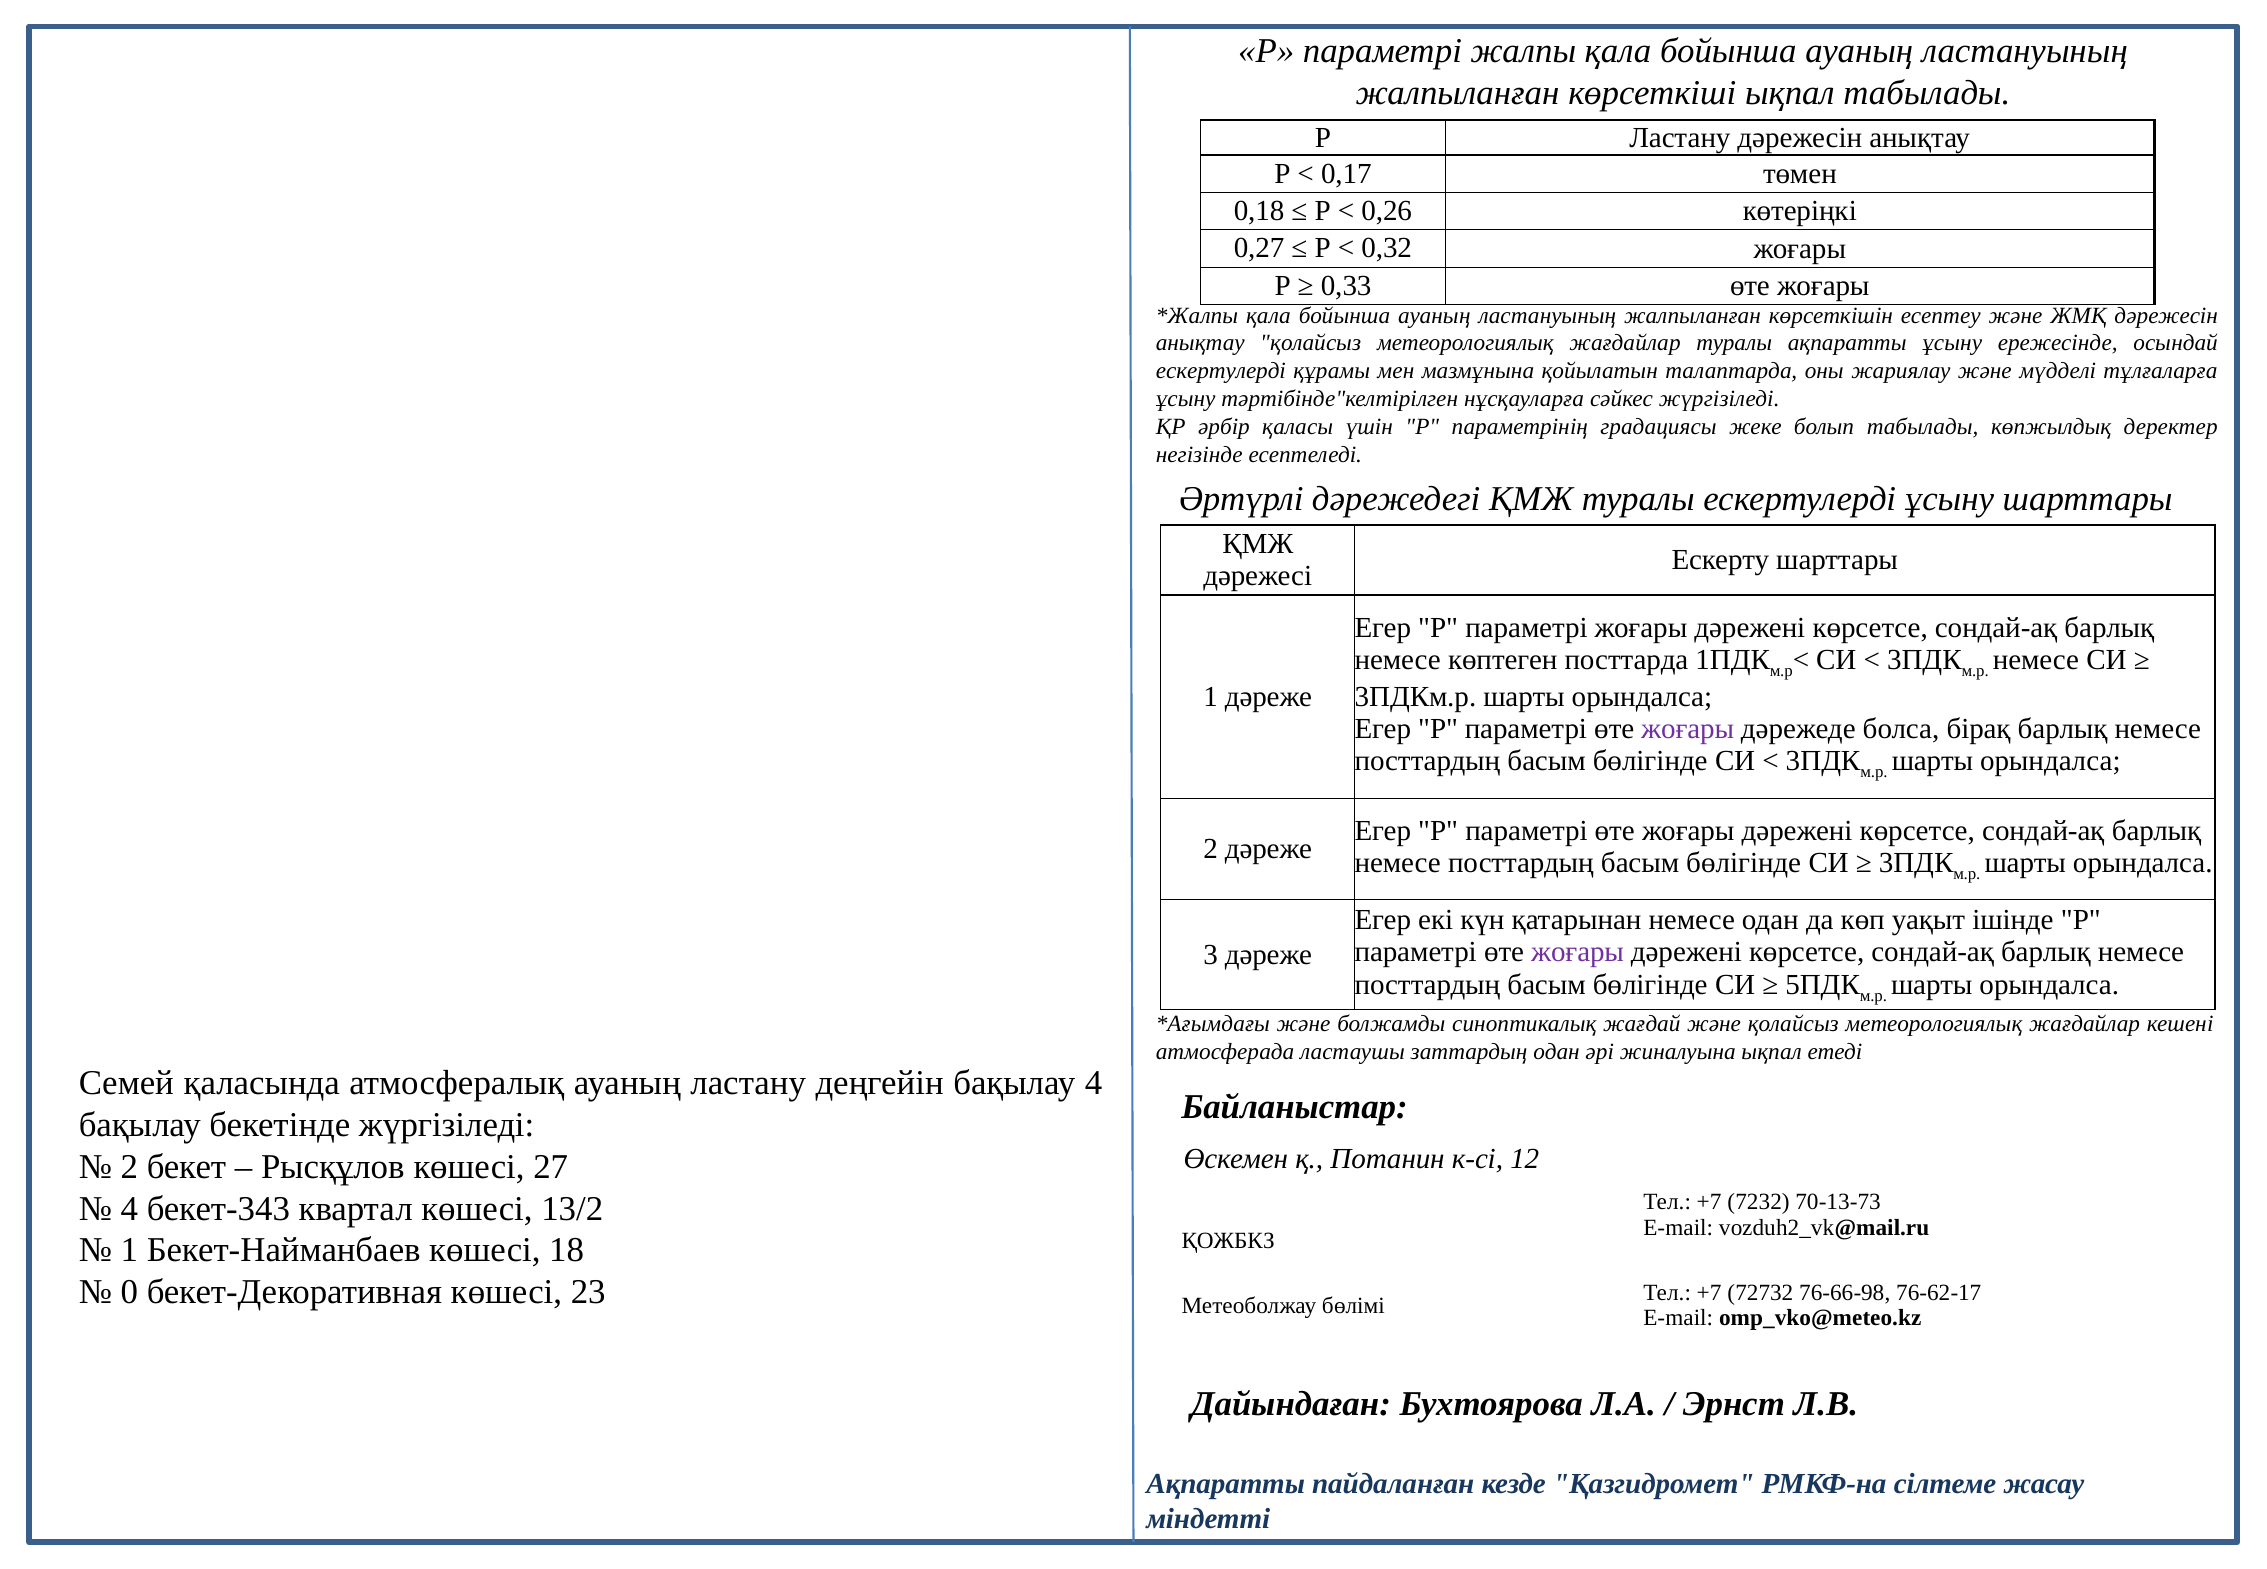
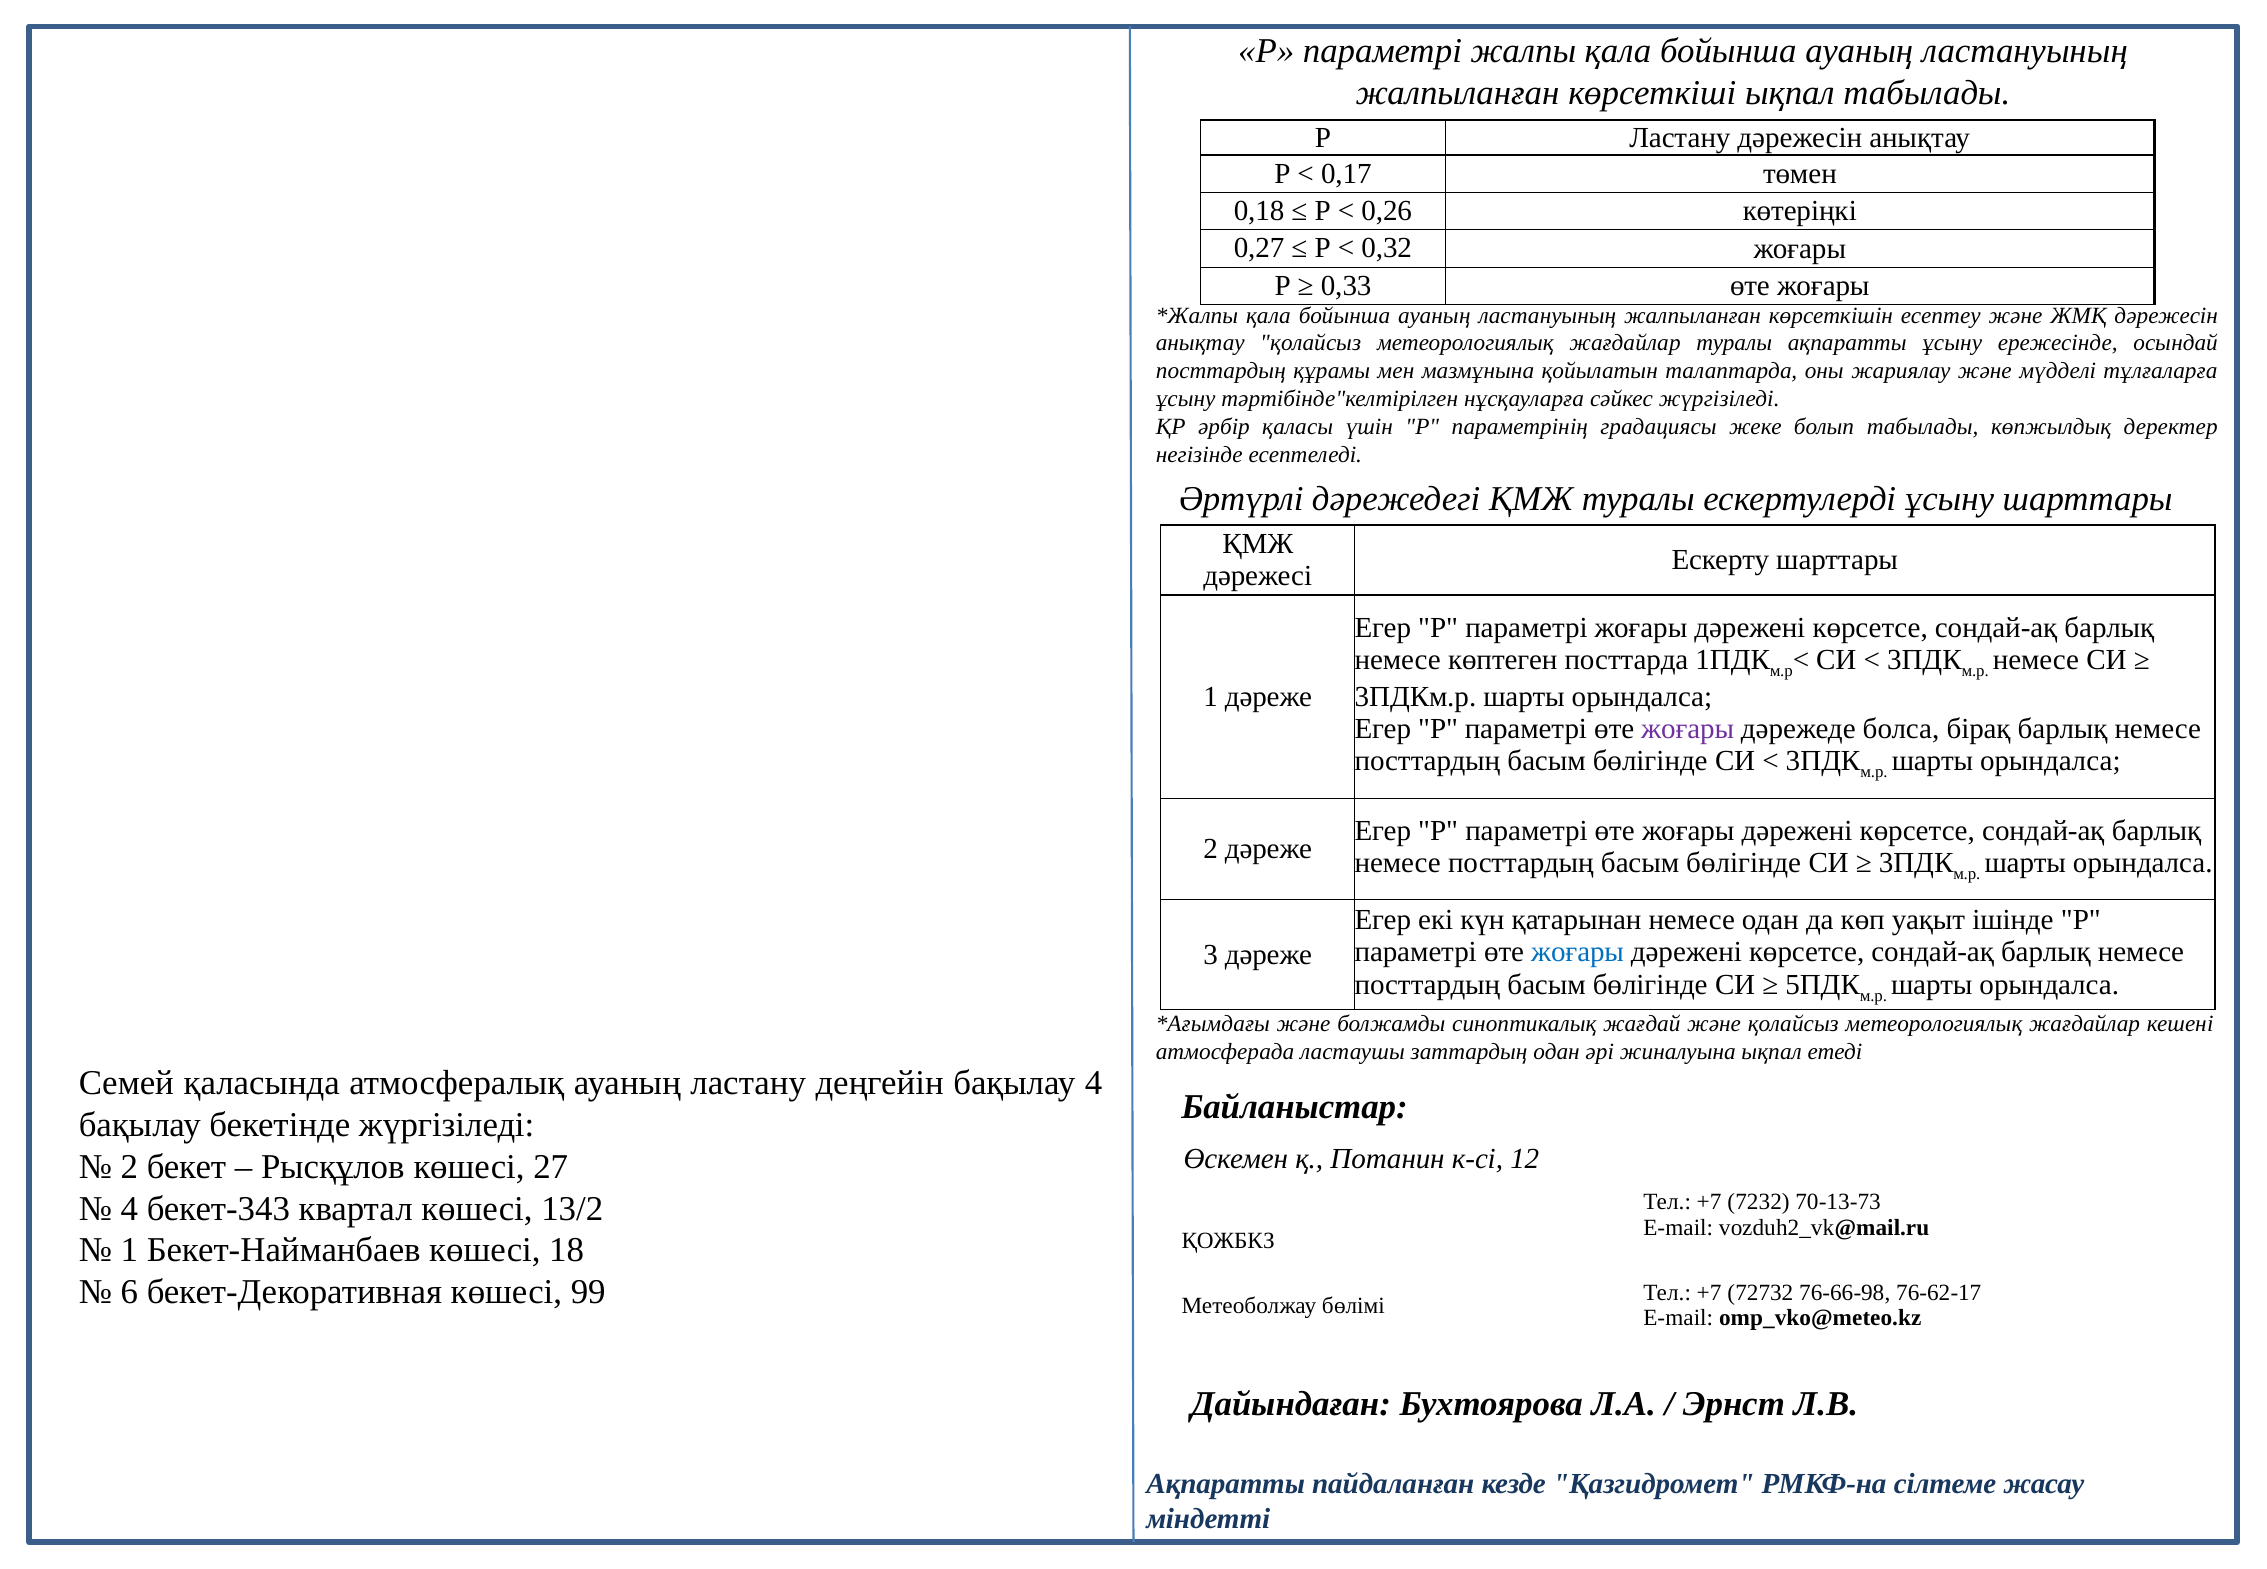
ескертулерді at (1221, 371): ескертулерді -> посттардың
жоғары at (1578, 953) colour: purple -> blue
0: 0 -> 6
23: 23 -> 99
